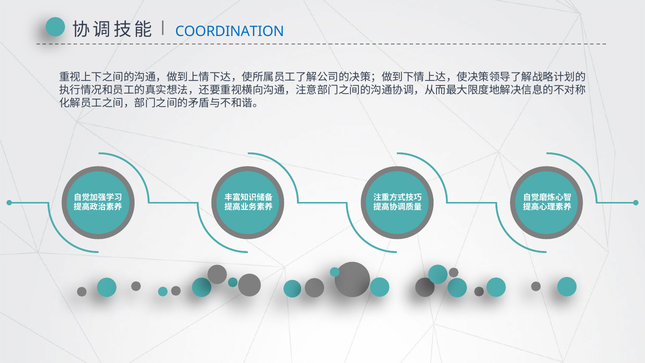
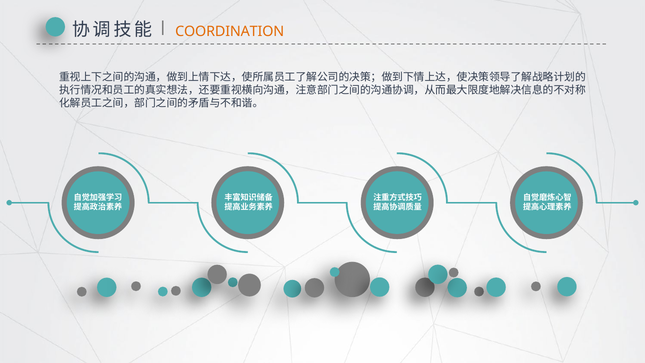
COORDINATION colour: blue -> orange
